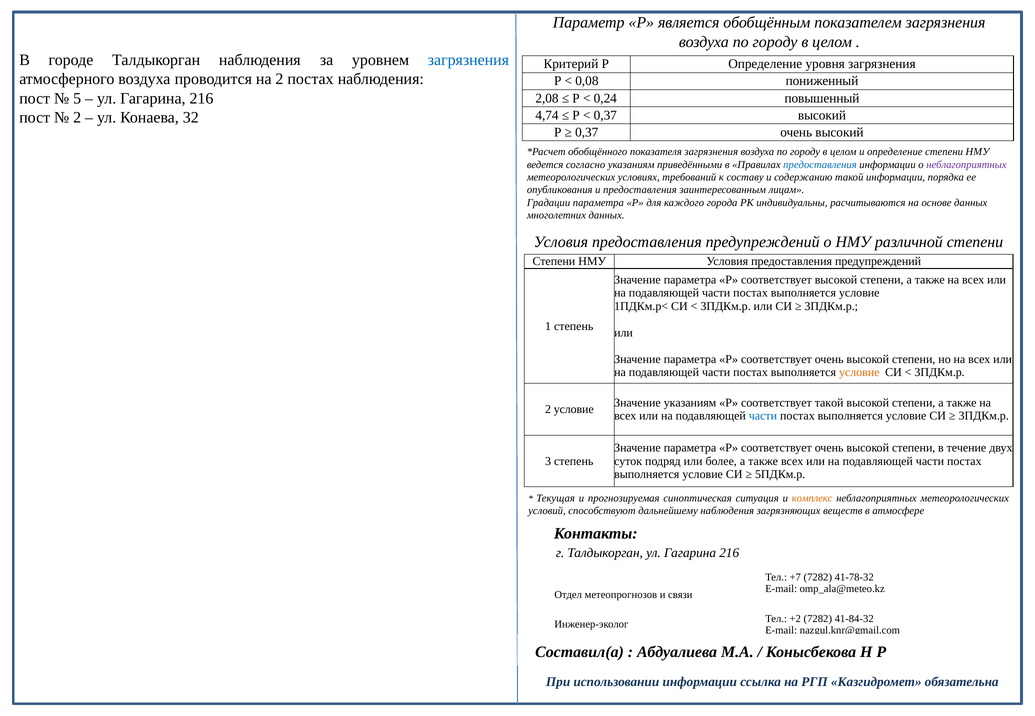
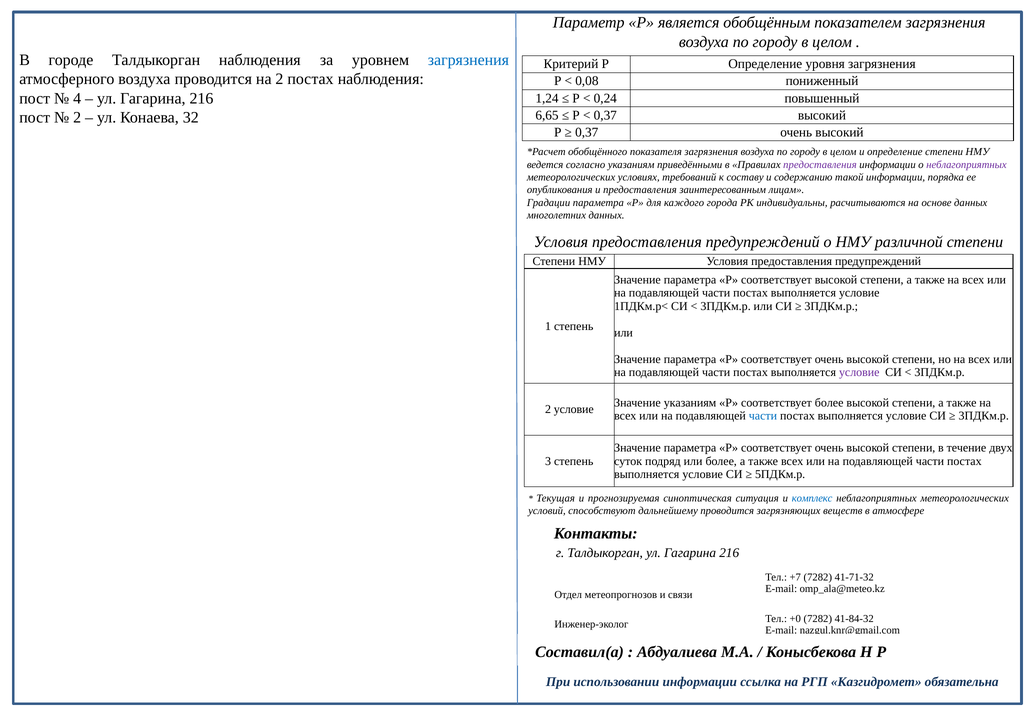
5: 5 -> 4
2,08: 2,08 -> 1,24
4,74: 4,74 -> 6,65
предоставления at (820, 165) colour: blue -> purple
условие at (859, 373) colour: orange -> purple
соответствует такой: такой -> более
комплекс colour: orange -> blue
дальнейшему наблюдения: наблюдения -> проводится
41-78-32: 41-78-32 -> 41-71-32
+2: +2 -> +0
